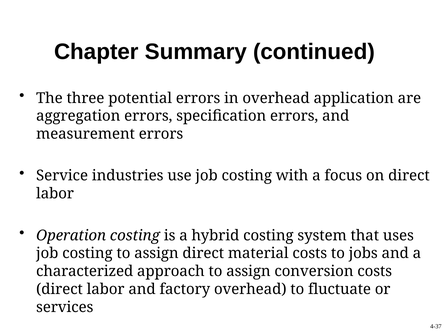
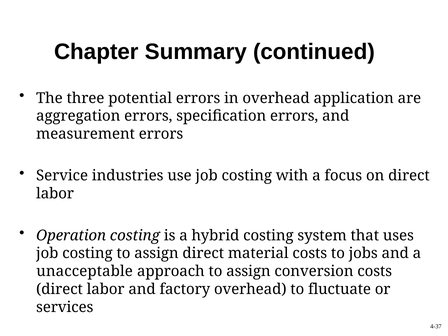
characterized: characterized -> unacceptable
